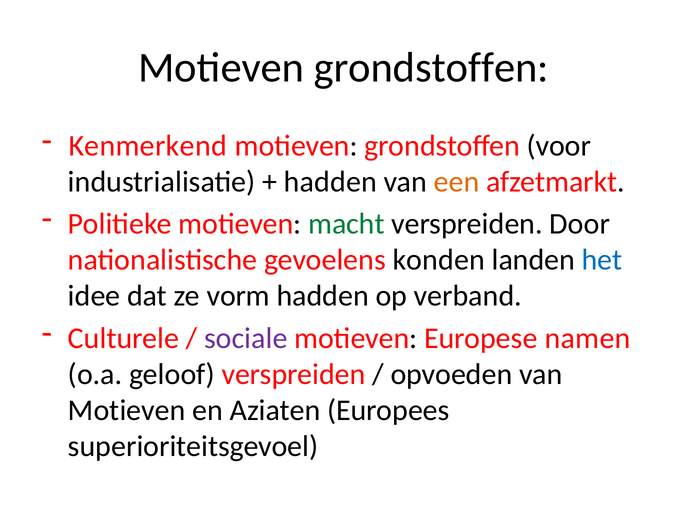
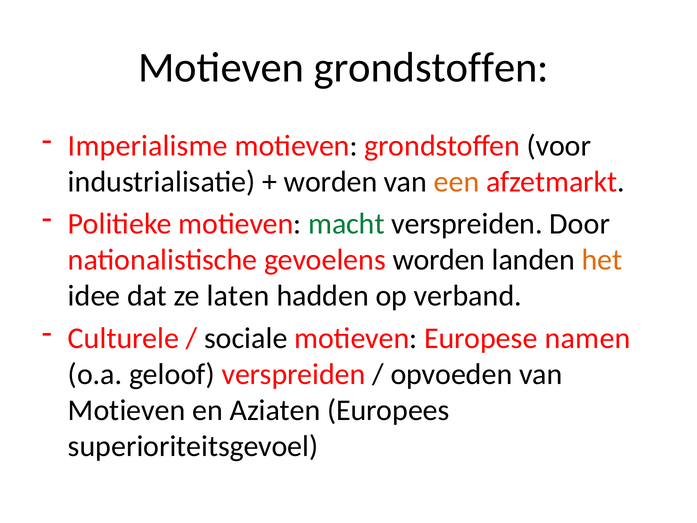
Kenmerkend: Kenmerkend -> Imperialisme
hadden at (330, 182): hadden -> worden
gevoelens konden: konden -> worden
het colour: blue -> orange
vorm: vorm -> laten
sociale colour: purple -> black
